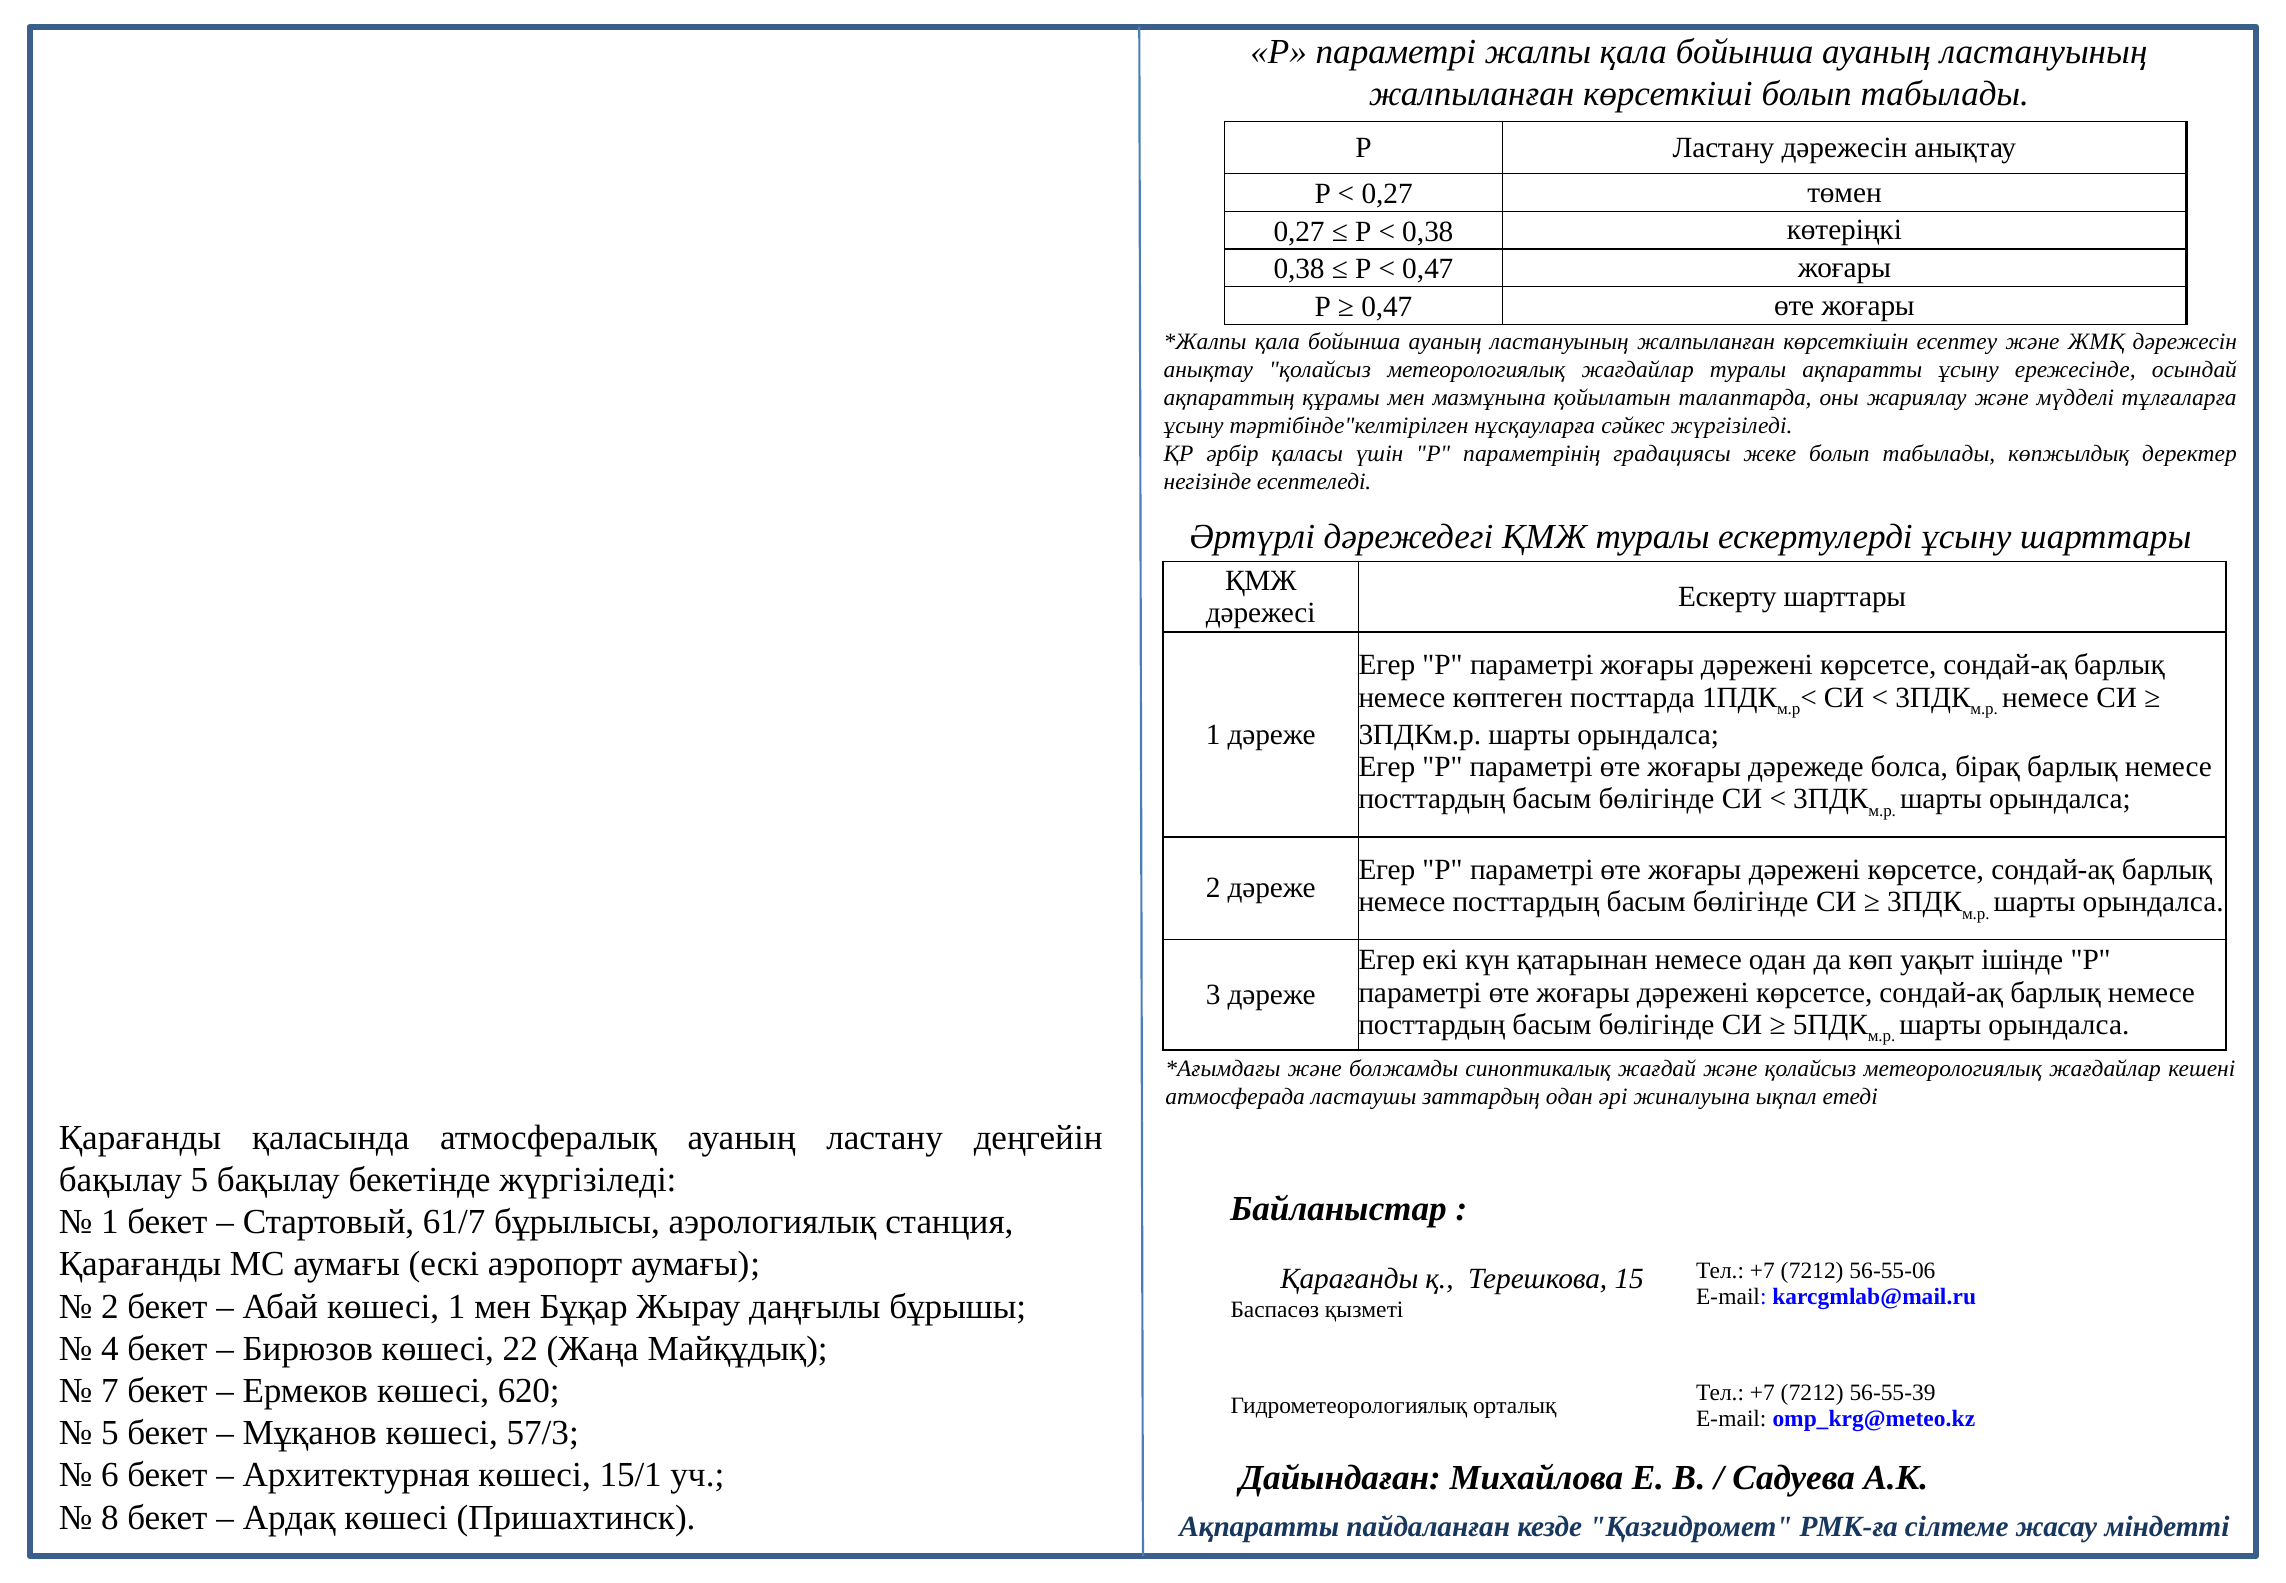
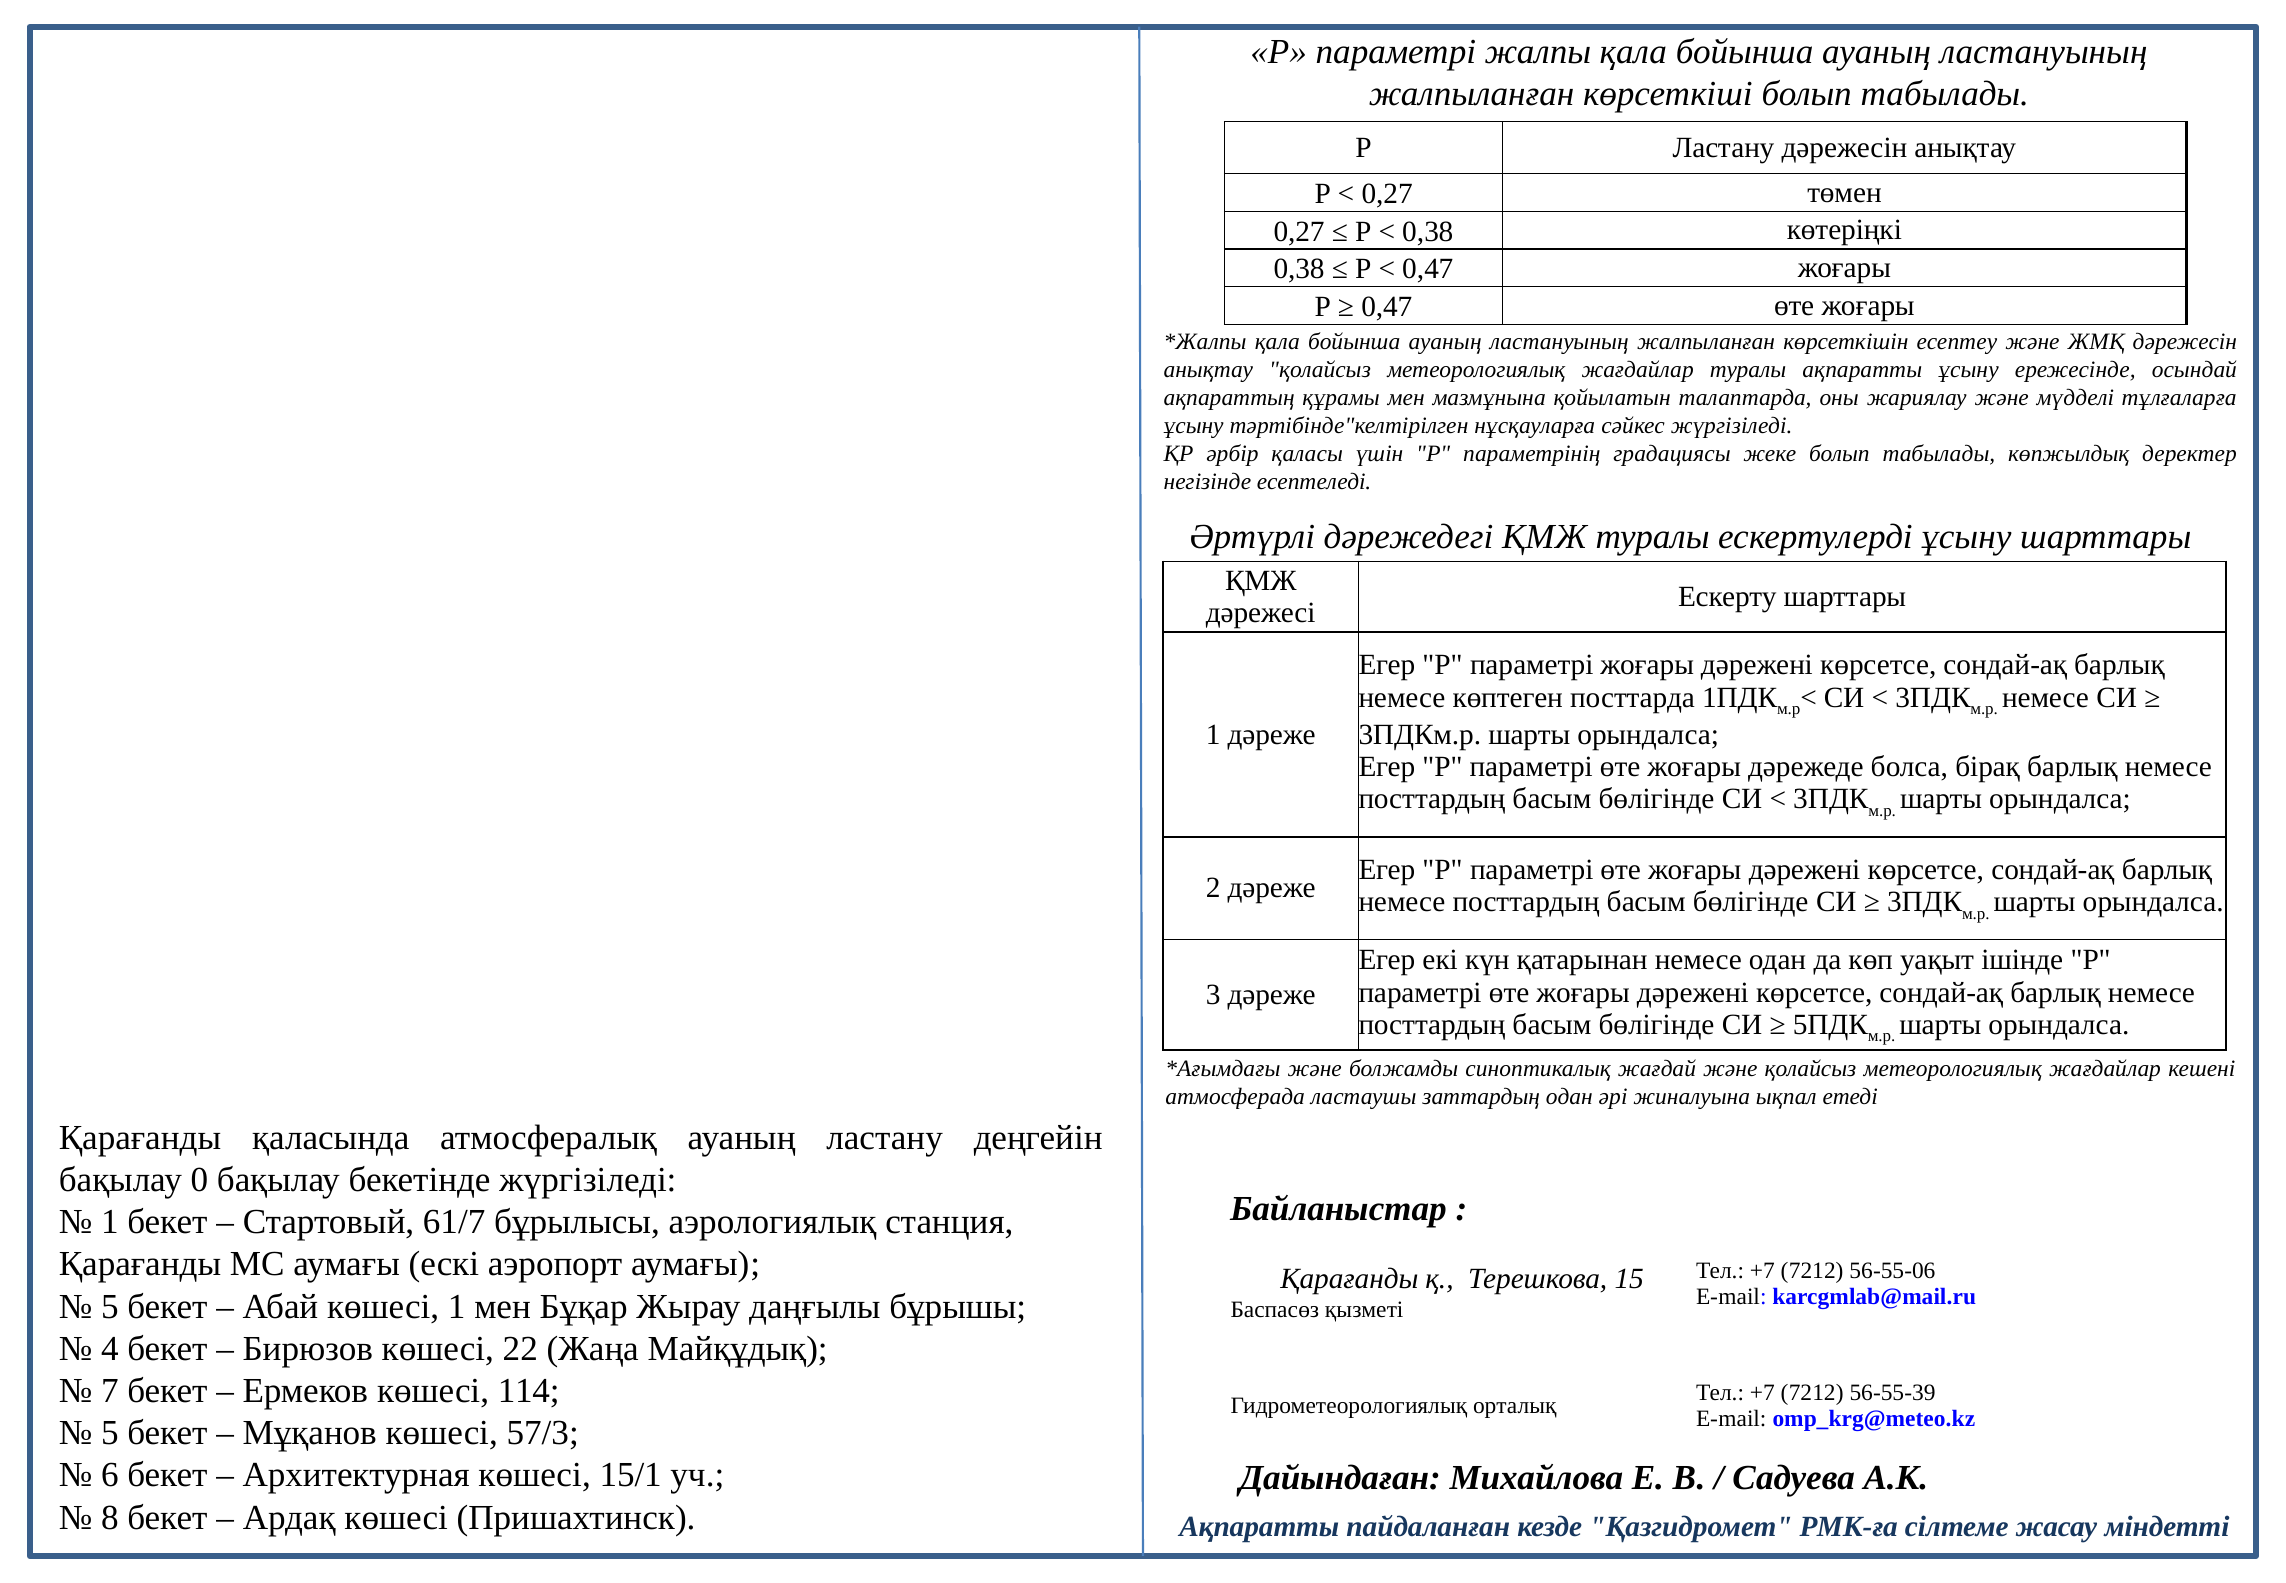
бақылау 5: 5 -> 0
2 at (110, 1306): 2 -> 5
620: 620 -> 114
